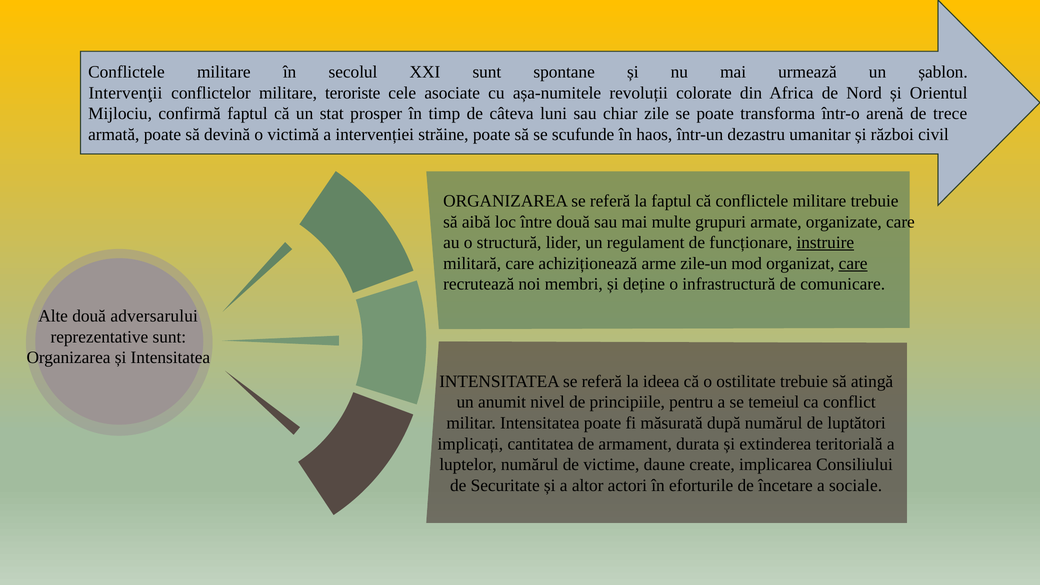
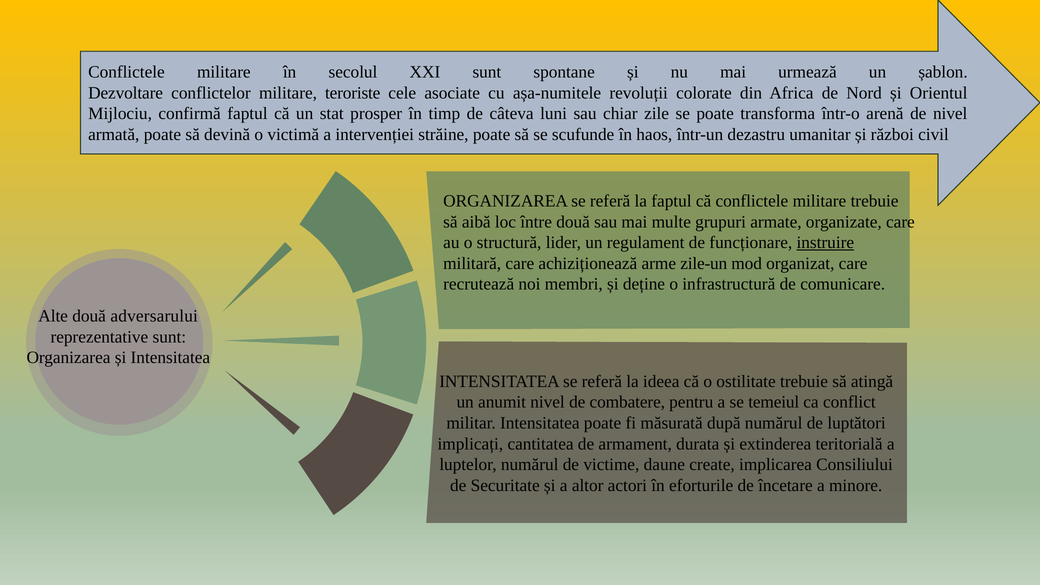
Intervenţii: Intervenţii -> Dezvoltare
de trece: trece -> nivel
care at (853, 263) underline: present -> none
principiile: principiile -> combatere
sociale: sociale -> minore
